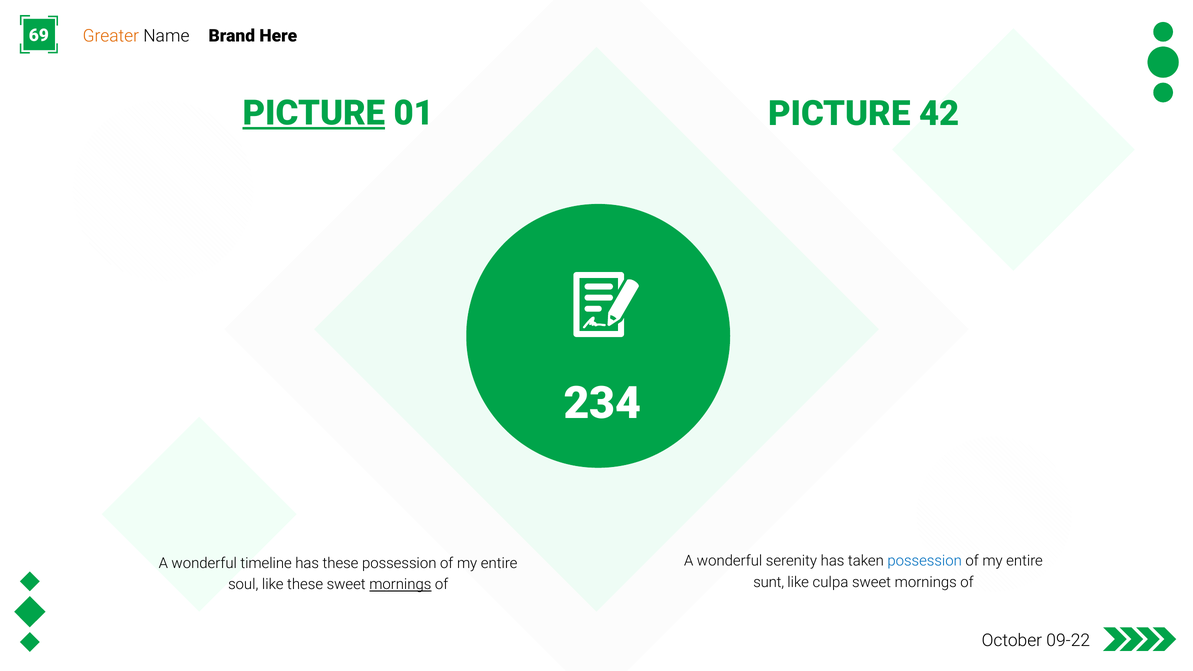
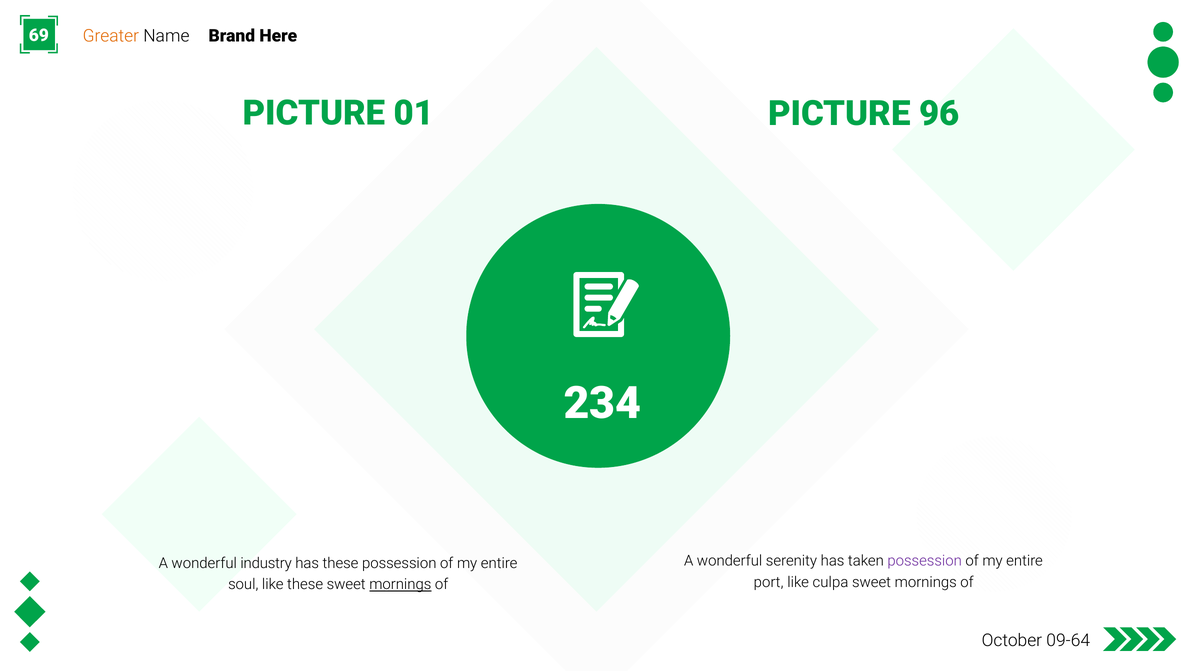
PICTURE at (314, 113) underline: present -> none
42: 42 -> 96
possession at (925, 561) colour: blue -> purple
timeline: timeline -> industry
sunt: sunt -> port
09-22: 09-22 -> 09-64
